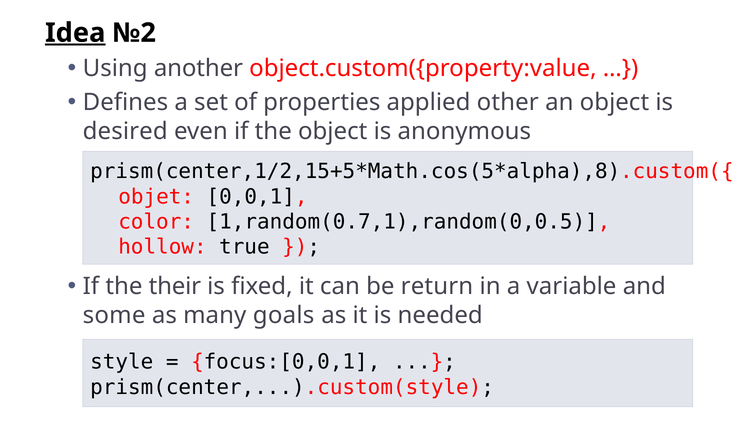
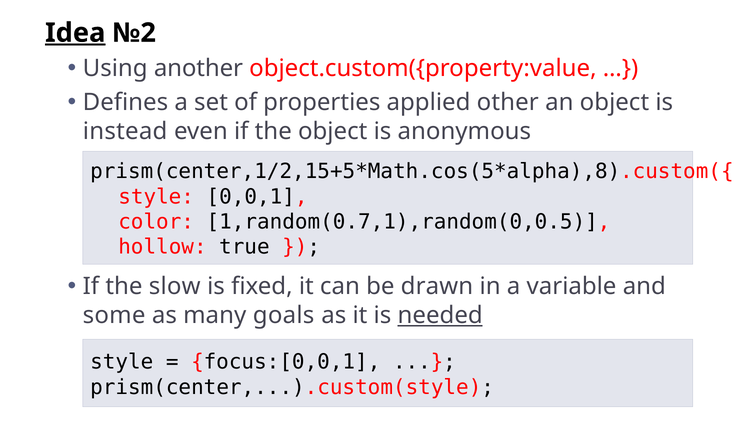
desired: desired -> instead
objet at (156, 197): objet -> style
their: their -> slow
return: return -> drawn
needed underline: none -> present
